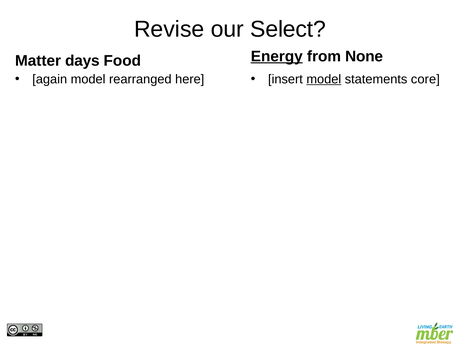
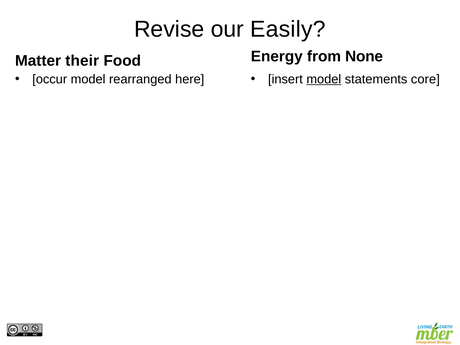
Select: Select -> Easily
Energy underline: present -> none
days: days -> their
again: again -> occur
